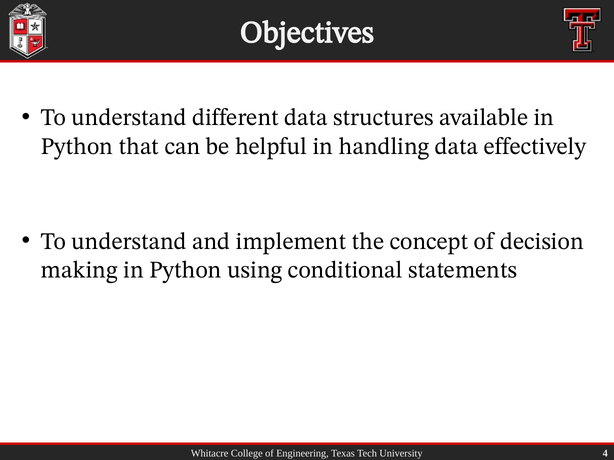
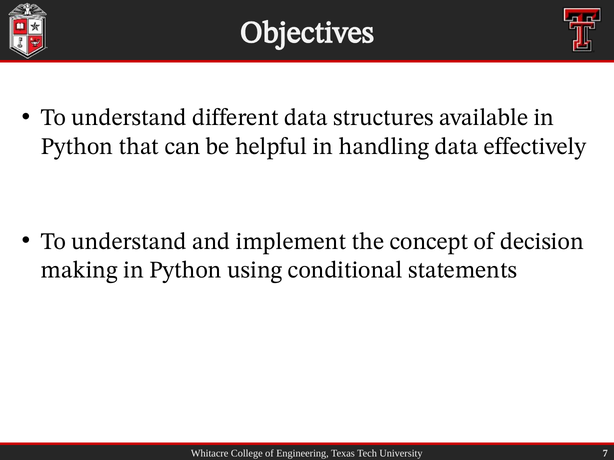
4: 4 -> 7
